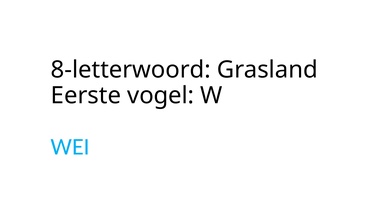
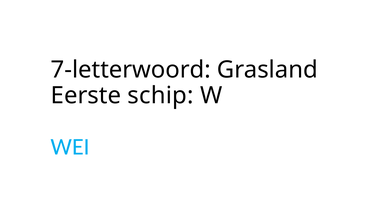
8-letterwoord: 8-letterwoord -> 7-letterwoord
vogel: vogel -> schip
